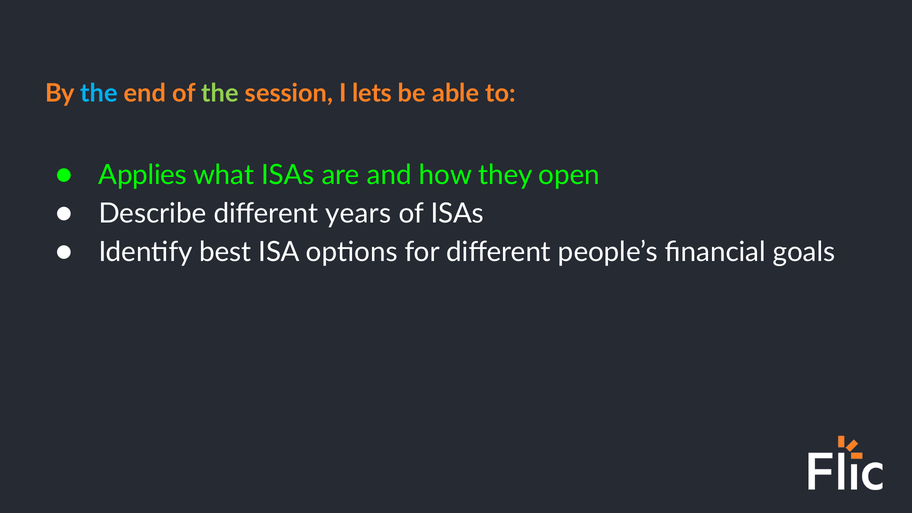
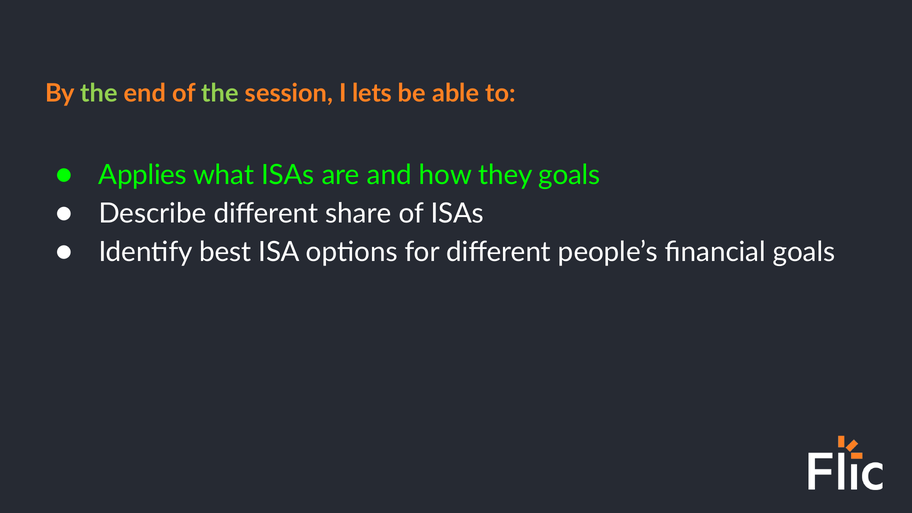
the at (99, 93) colour: light blue -> light green
they open: open -> goals
years: years -> share
